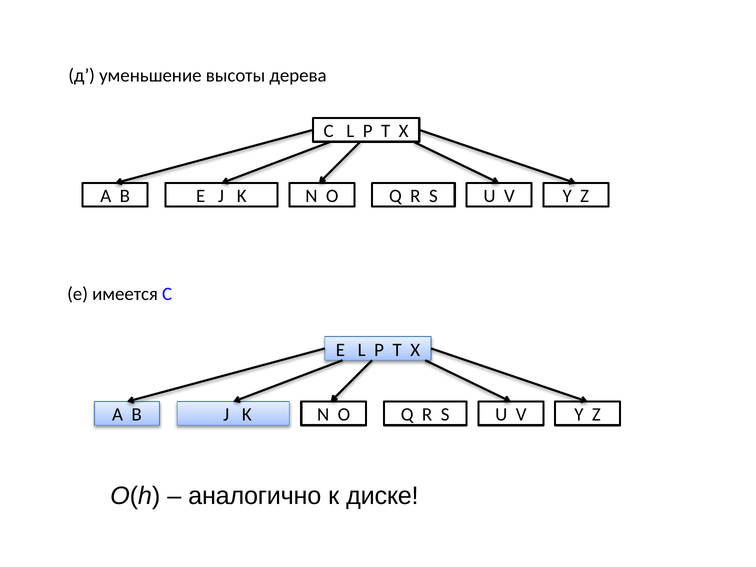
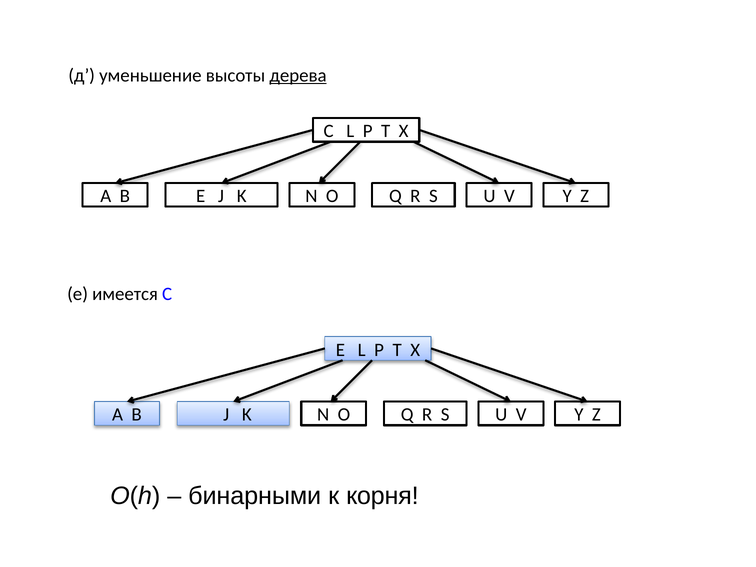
дерева underline: none -> present
аналогично: аналогично -> бинарными
диске: диске -> корня
